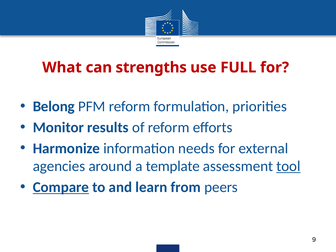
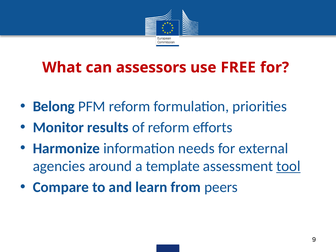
strengths: strengths -> assessors
FULL: FULL -> FREE
Compare underline: present -> none
